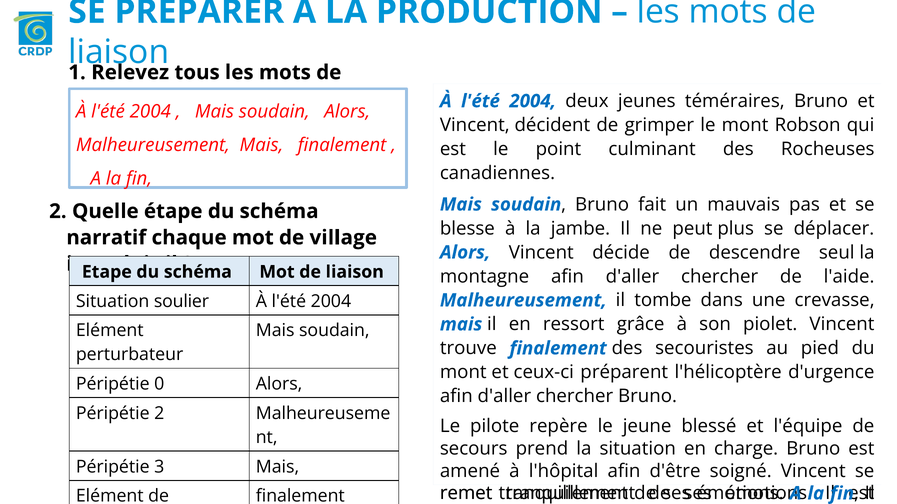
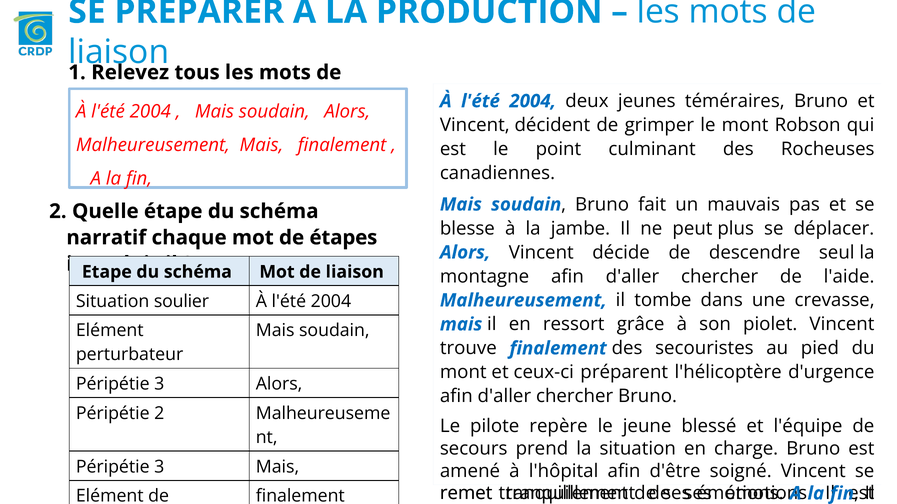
village: village -> étapes
0 at (159, 384): 0 -> 3
